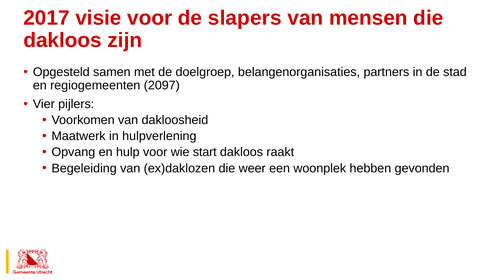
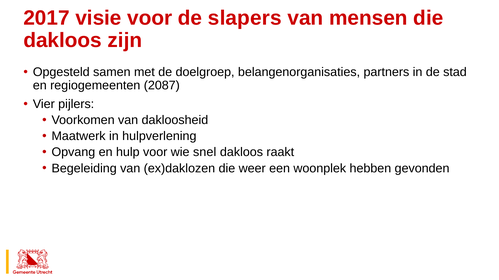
2097: 2097 -> 2087
start: start -> snel
